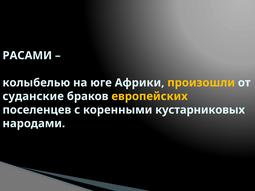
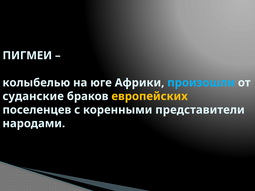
РАСАМИ: РАСАМИ -> ПИГМЕИ
произошли colour: yellow -> light blue
кустарниковых: кустарниковых -> представители
